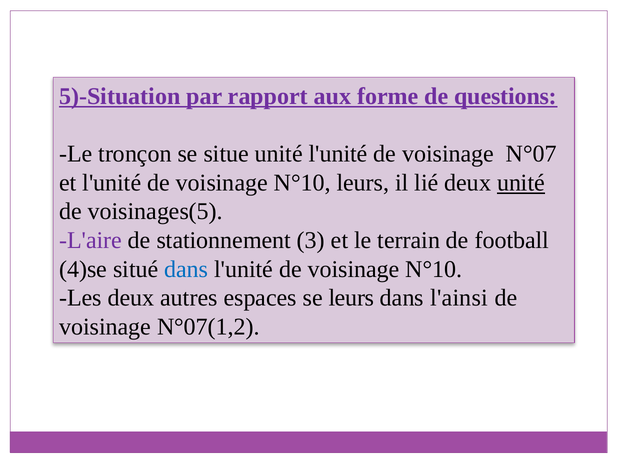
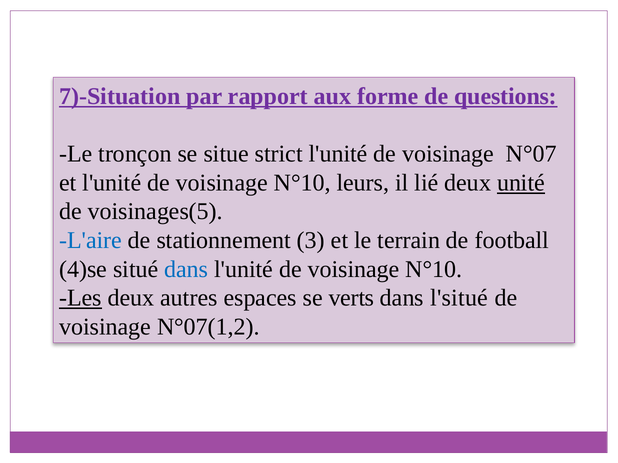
5)-Situation: 5)-Situation -> 7)-Situation
situe unité: unité -> strict
L'aire colour: purple -> blue
Les underline: none -> present
se leurs: leurs -> verts
l'ainsi: l'ainsi -> l'situé
